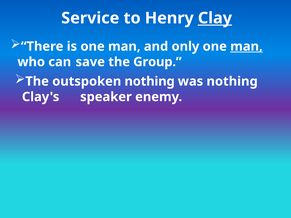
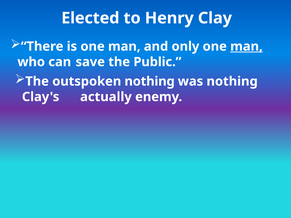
Service: Service -> Elected
Clay underline: present -> none
Group: Group -> Public
speaker: speaker -> actually
